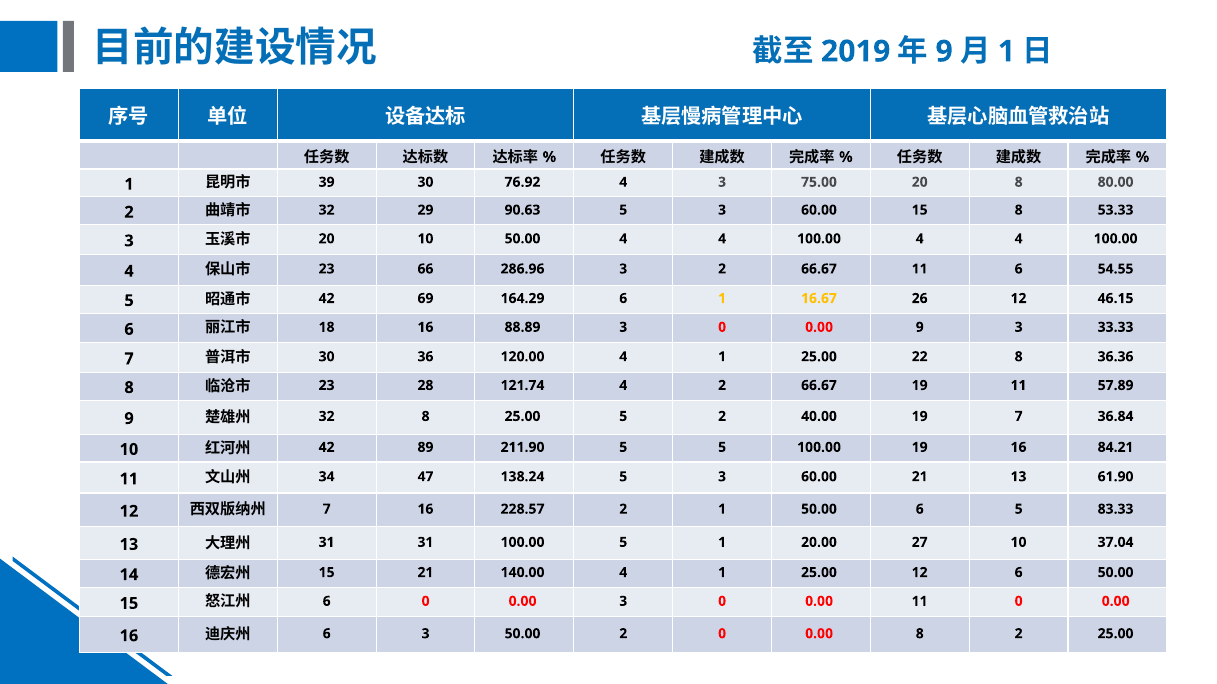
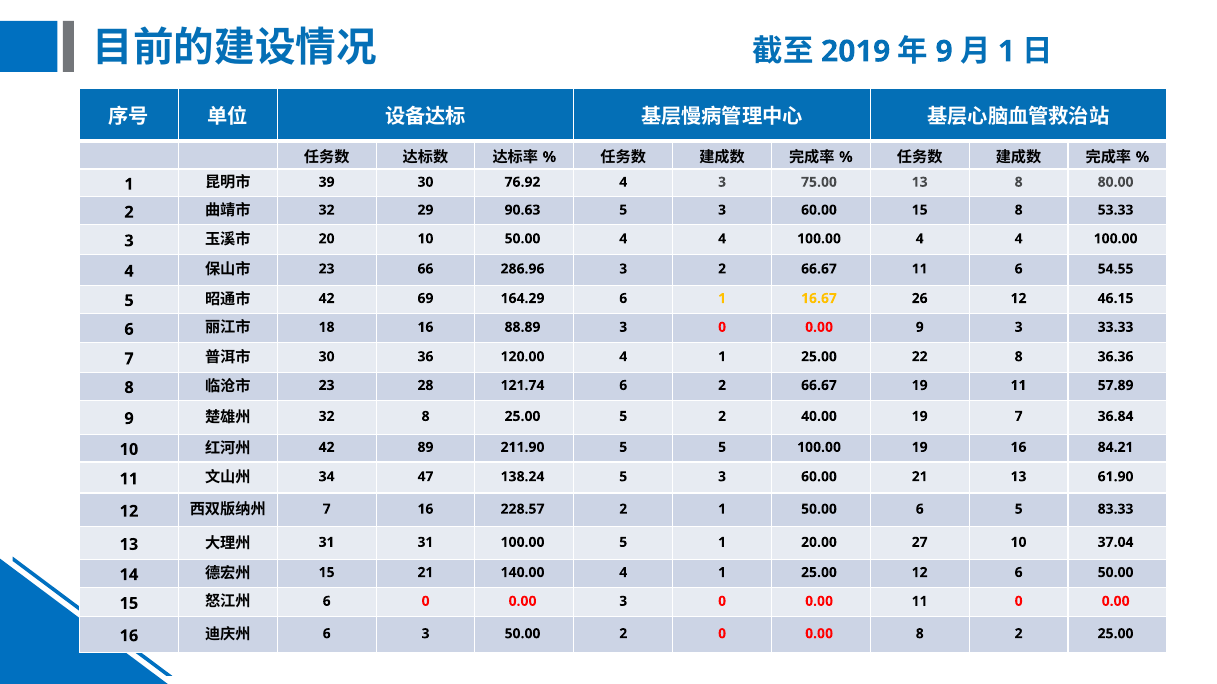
75.00 20: 20 -> 13
121.74 4: 4 -> 6
